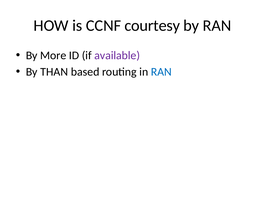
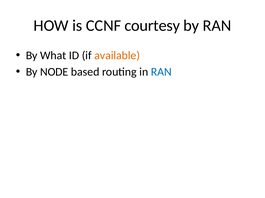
More: More -> What
available colour: purple -> orange
THAN: THAN -> NODE
